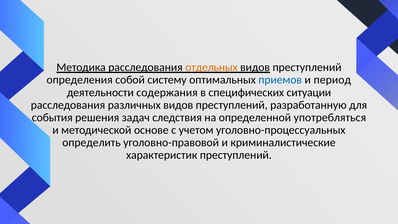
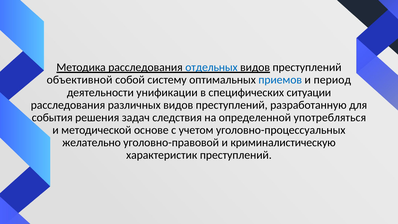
отдельных colour: orange -> blue
определения: определения -> объективной
содержания: содержания -> унификации
определить: определить -> желательно
криминалистические: криминалистические -> криминалистическую
